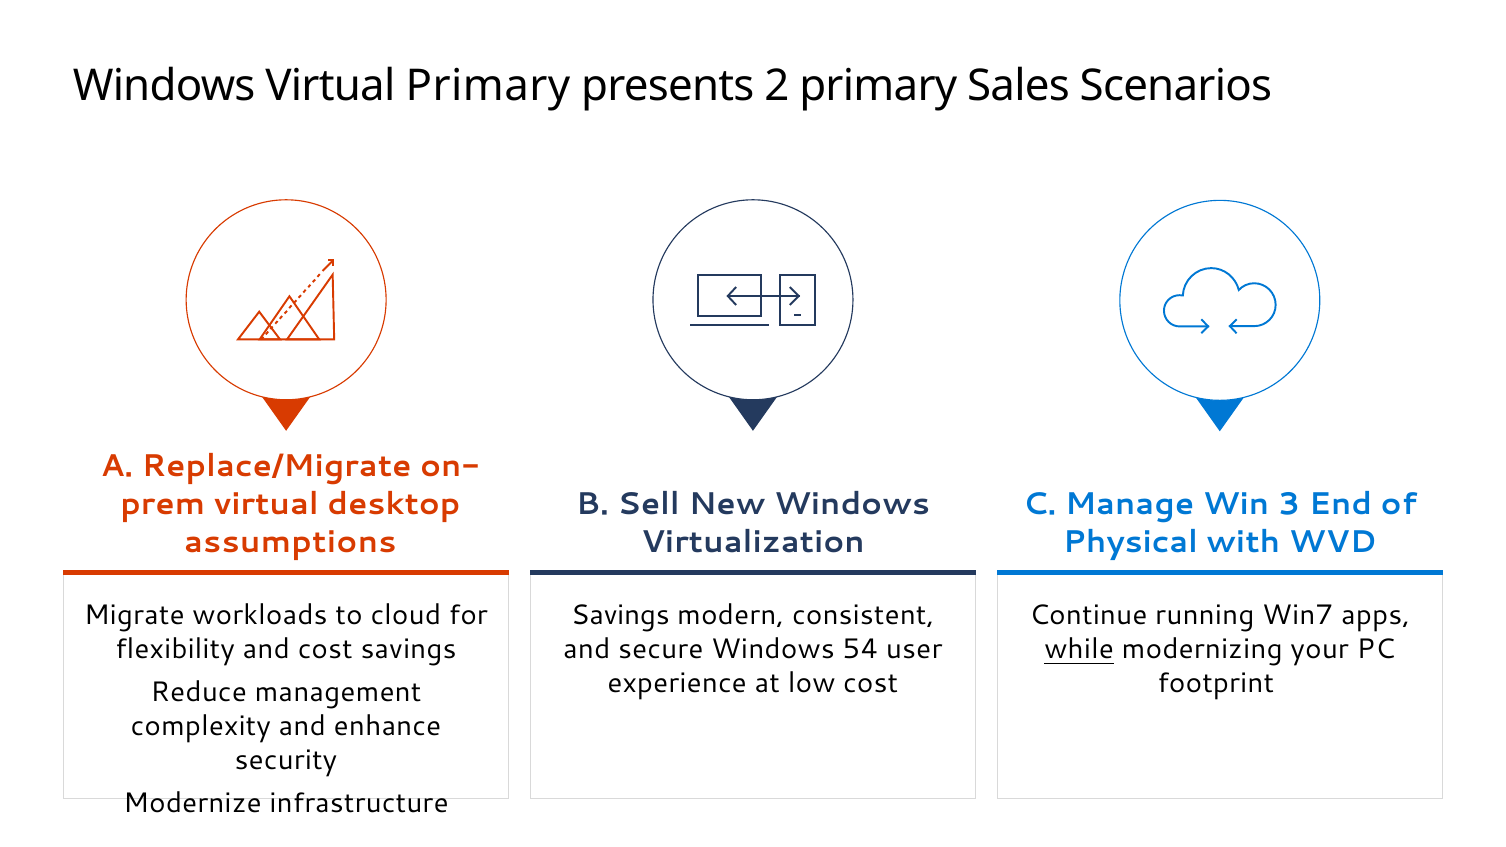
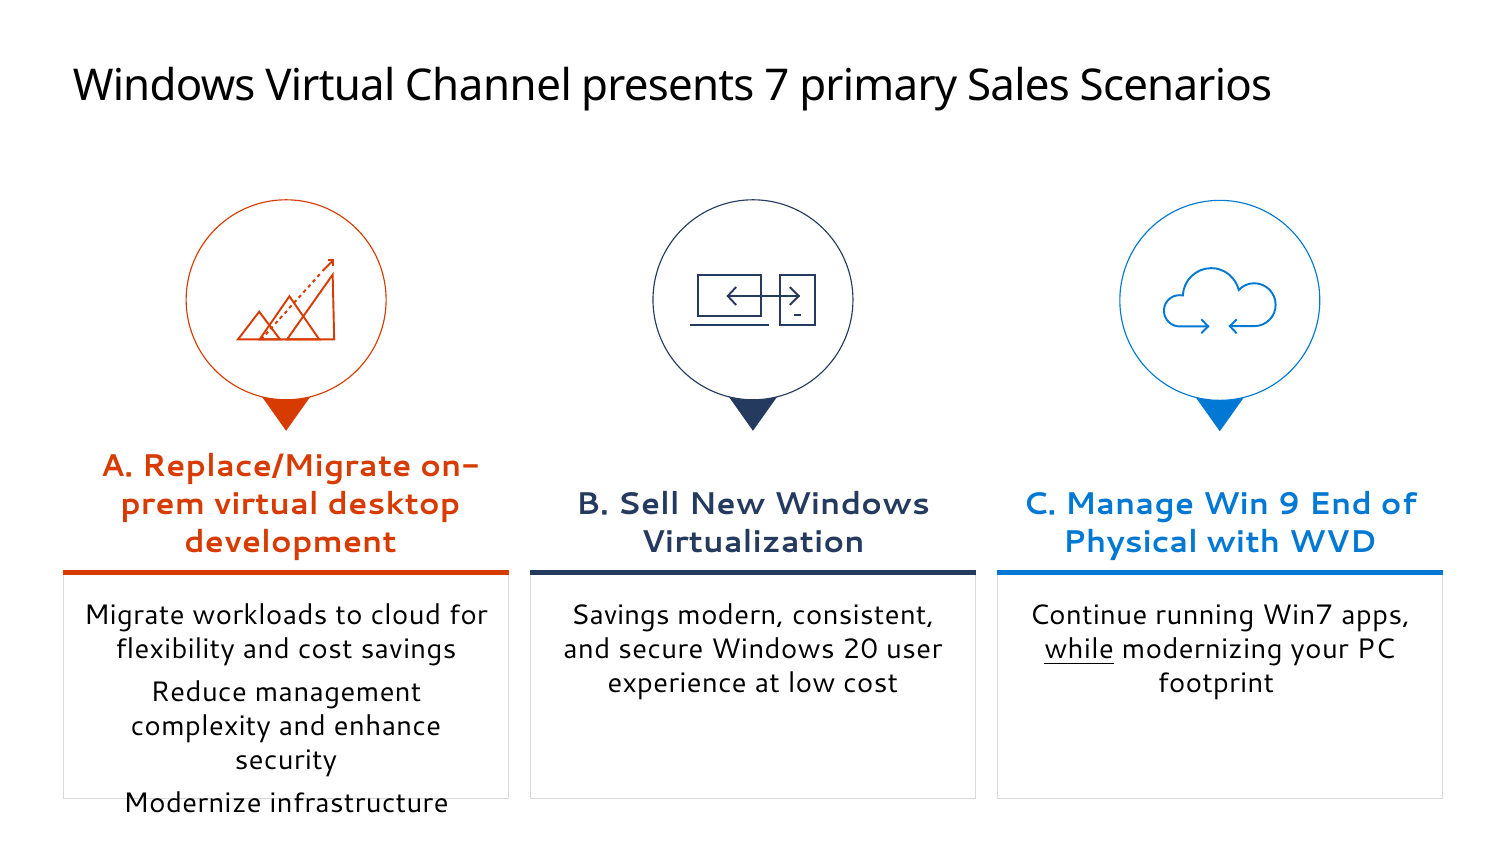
Virtual Primary: Primary -> Channel
2: 2 -> 7
3: 3 -> 9
assumptions: assumptions -> development
54: 54 -> 20
